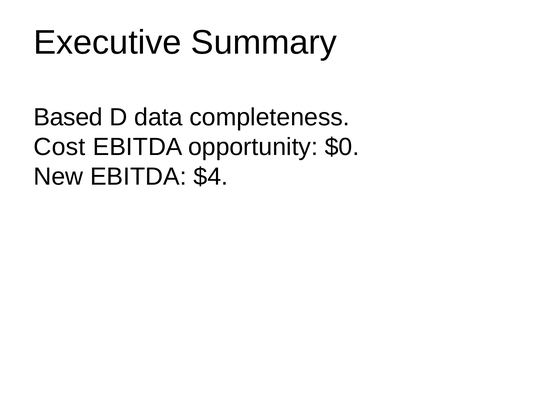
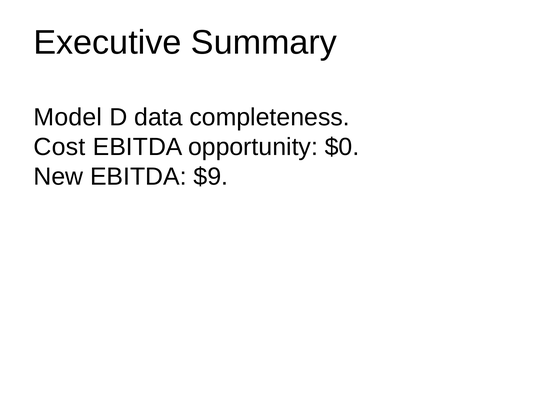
Based: Based -> Model
$4: $4 -> $9
